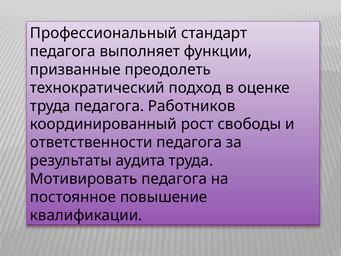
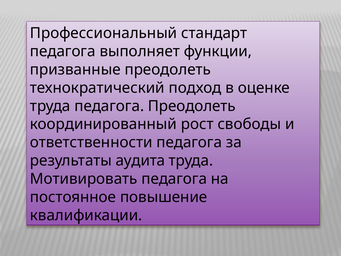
педагога Работников: Работников -> Преодолеть
